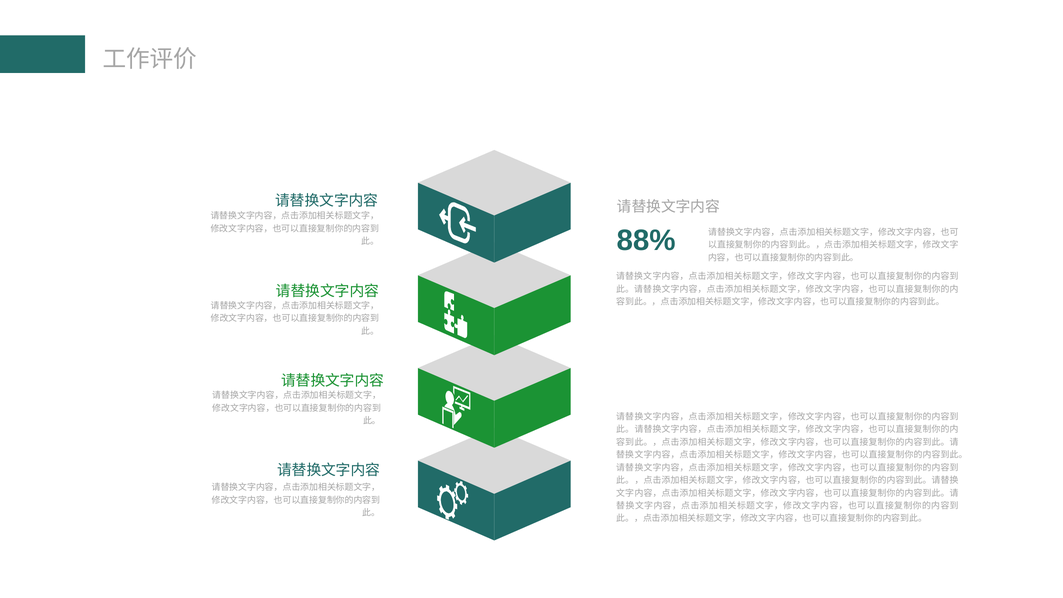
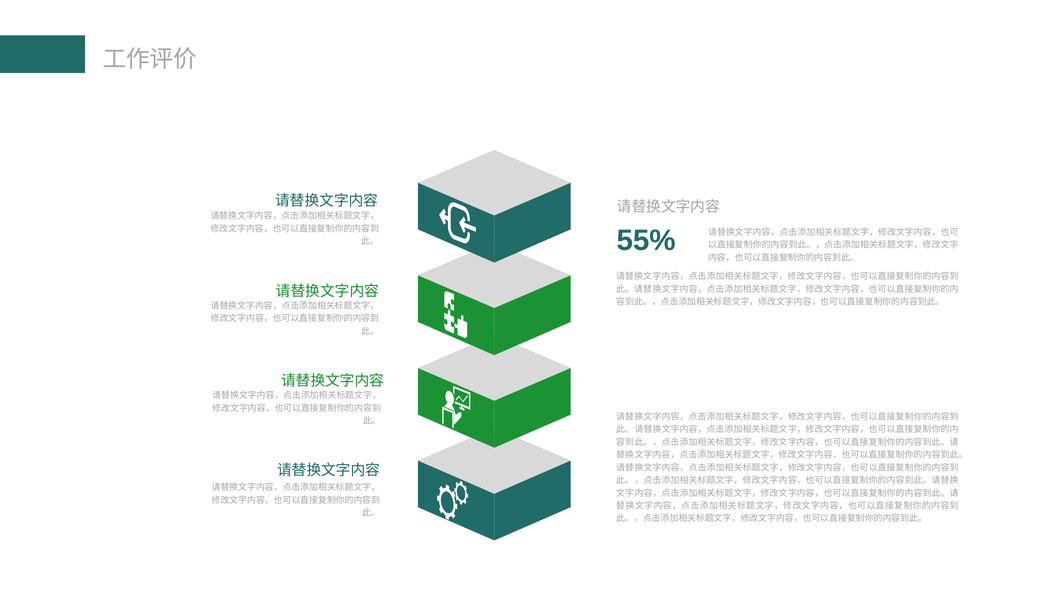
88%: 88% -> 55%
